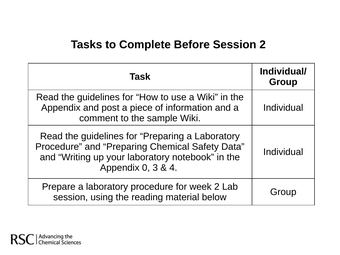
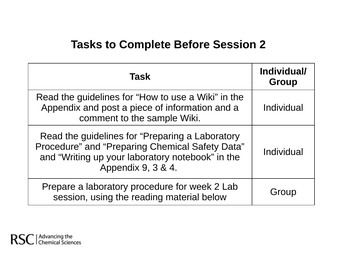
0: 0 -> 9
